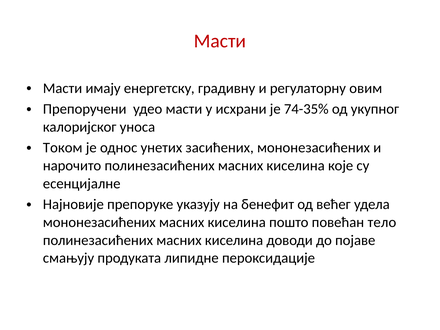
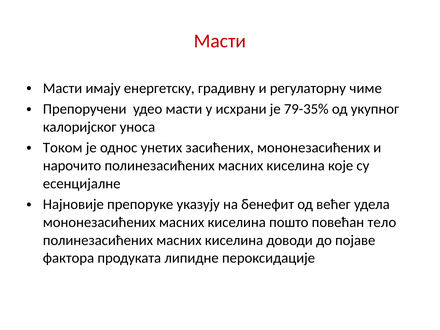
овим: овим -> чиме
74-35%: 74-35% -> 79-35%
смањују: смањују -> фактора
